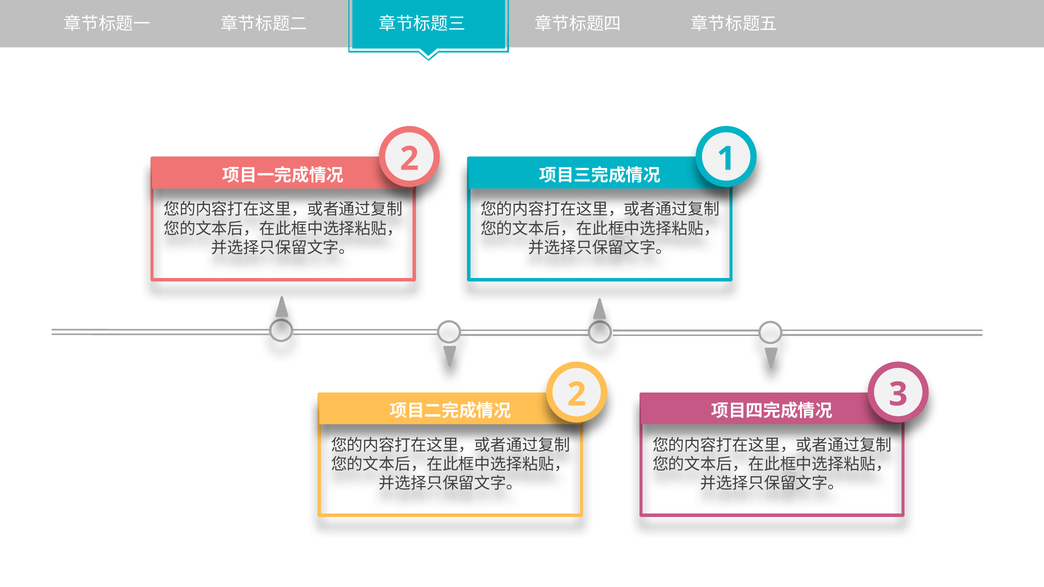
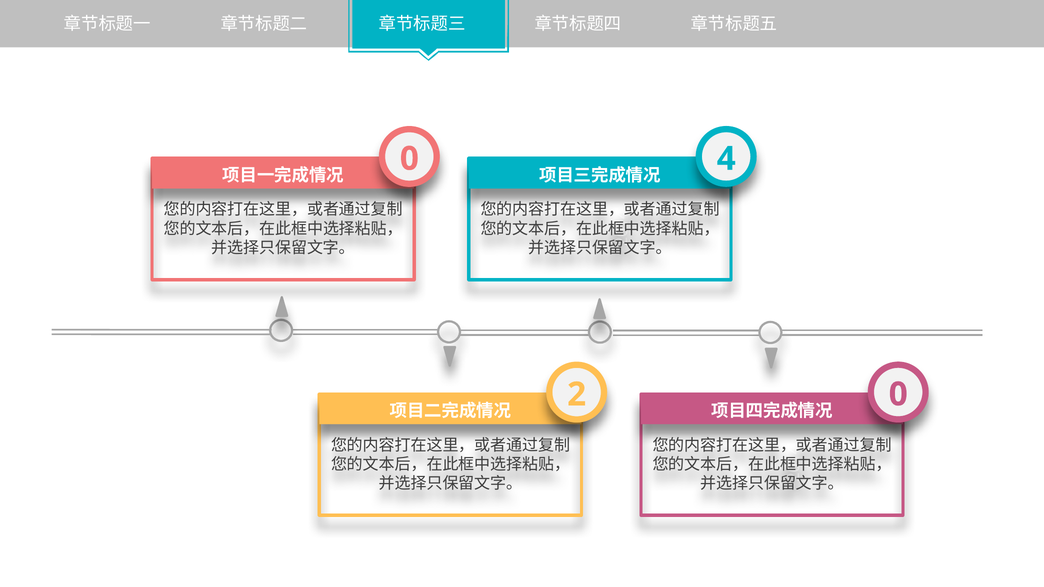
2 at (409, 159): 2 -> 0
1 at (726, 159): 1 -> 4
3 at (898, 395): 3 -> 0
